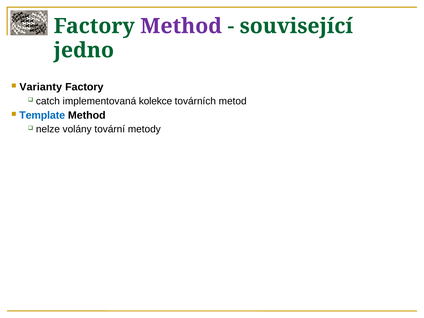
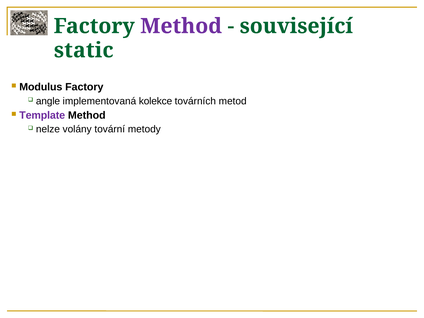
jedno: jedno -> static
Varianty: Varianty -> Modulus
catch: catch -> angle
Template colour: blue -> purple
